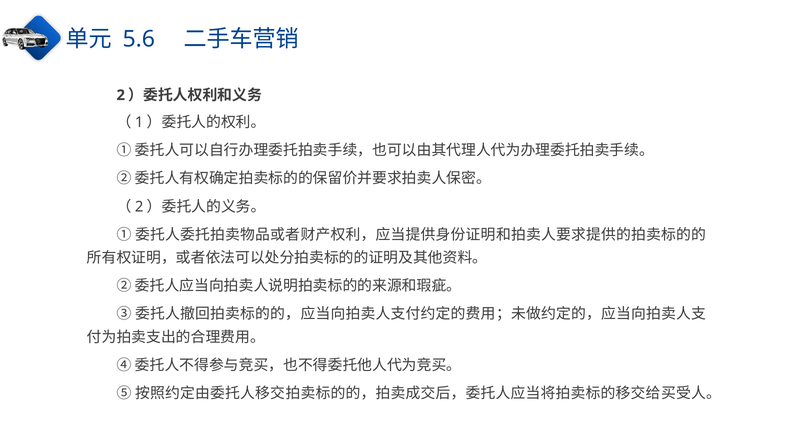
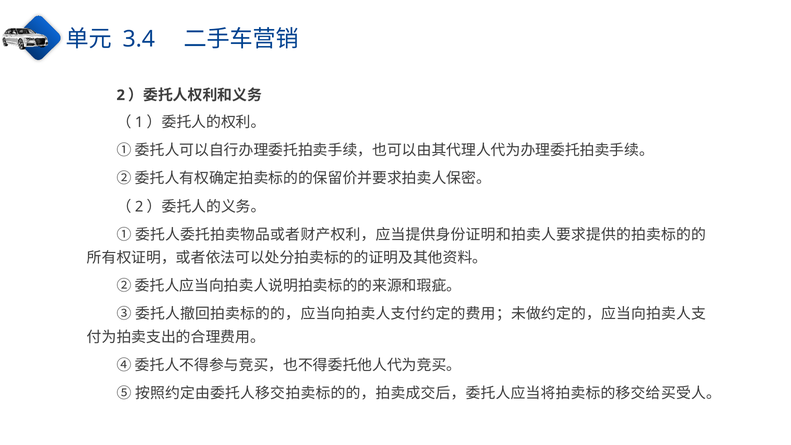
5.6: 5.6 -> 3.4
